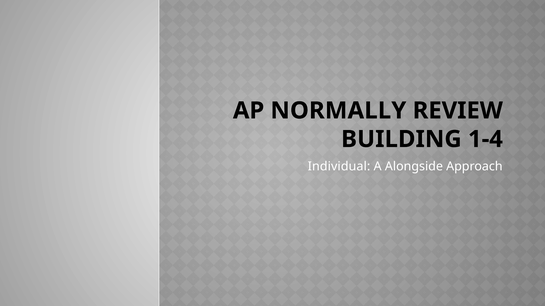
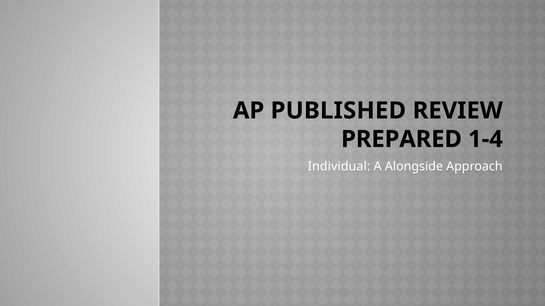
NORMALLY: NORMALLY -> PUBLISHED
BUILDING: BUILDING -> PREPARED
